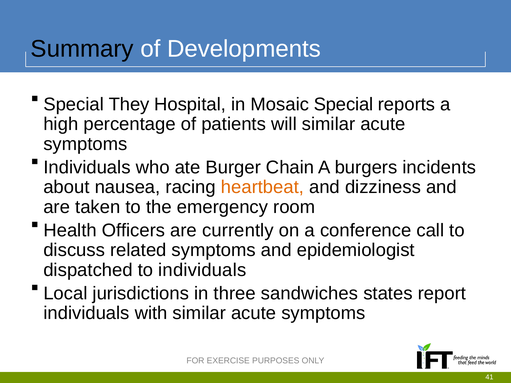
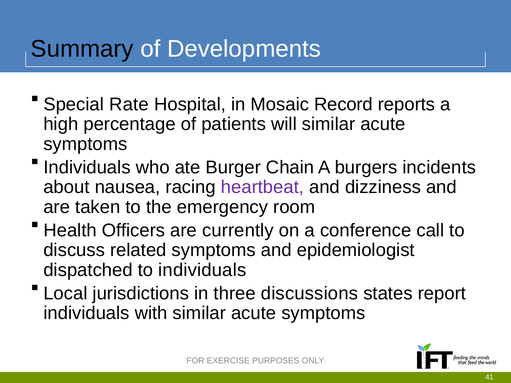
They: They -> Rate
Mosaic Special: Special -> Record
heartbeat colour: orange -> purple
sandwiches: sandwiches -> discussions
